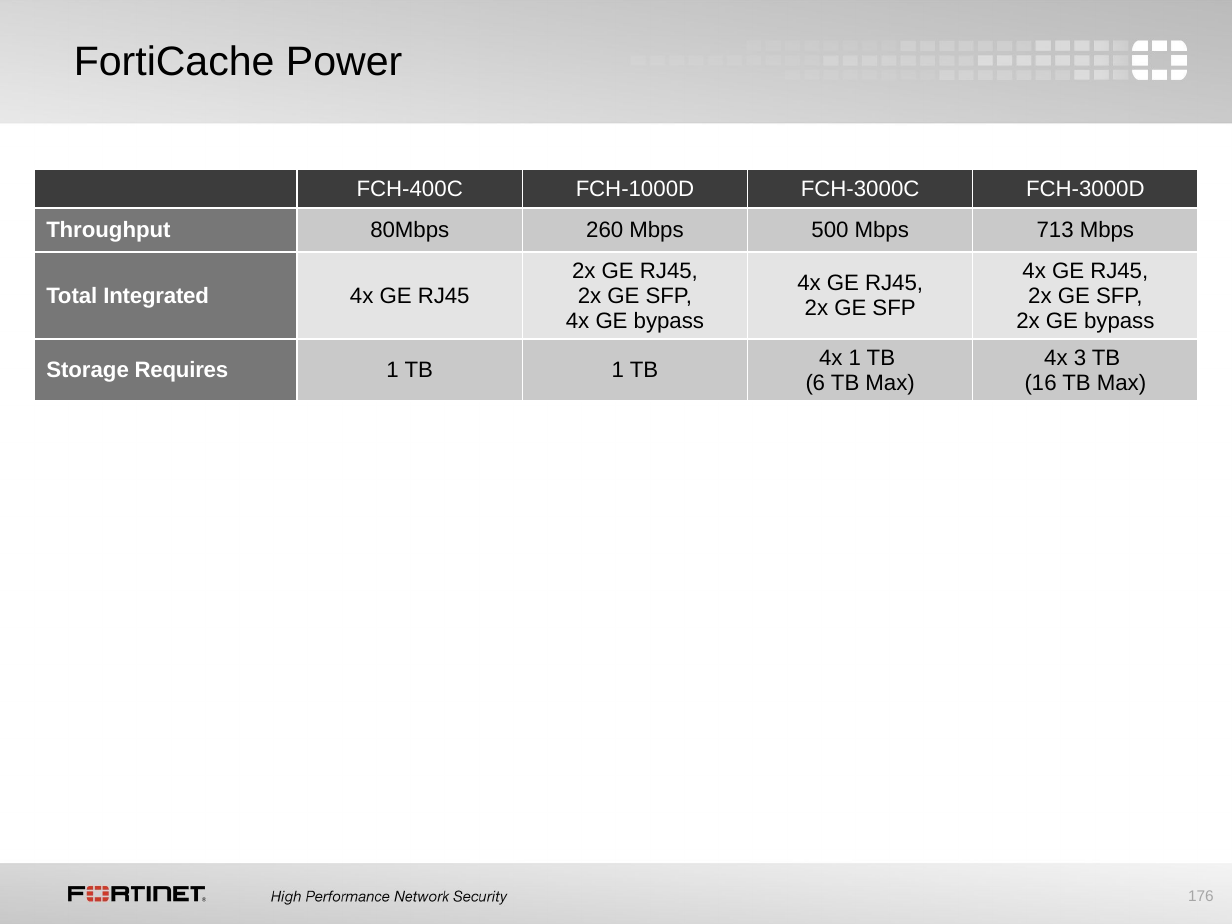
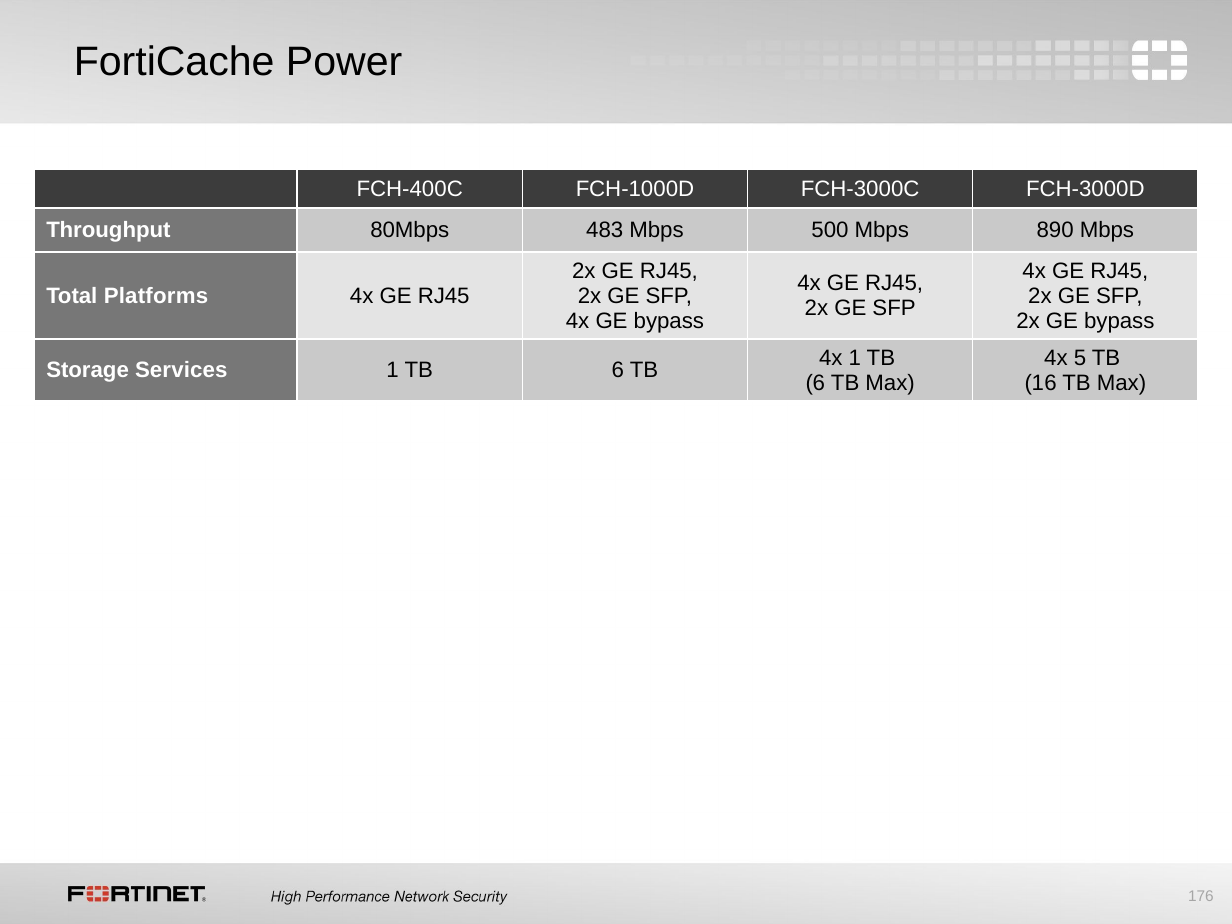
260: 260 -> 483
713: 713 -> 890
Integrated: Integrated -> Platforms
3: 3 -> 5
Requires: Requires -> Services
1 at (618, 370): 1 -> 6
